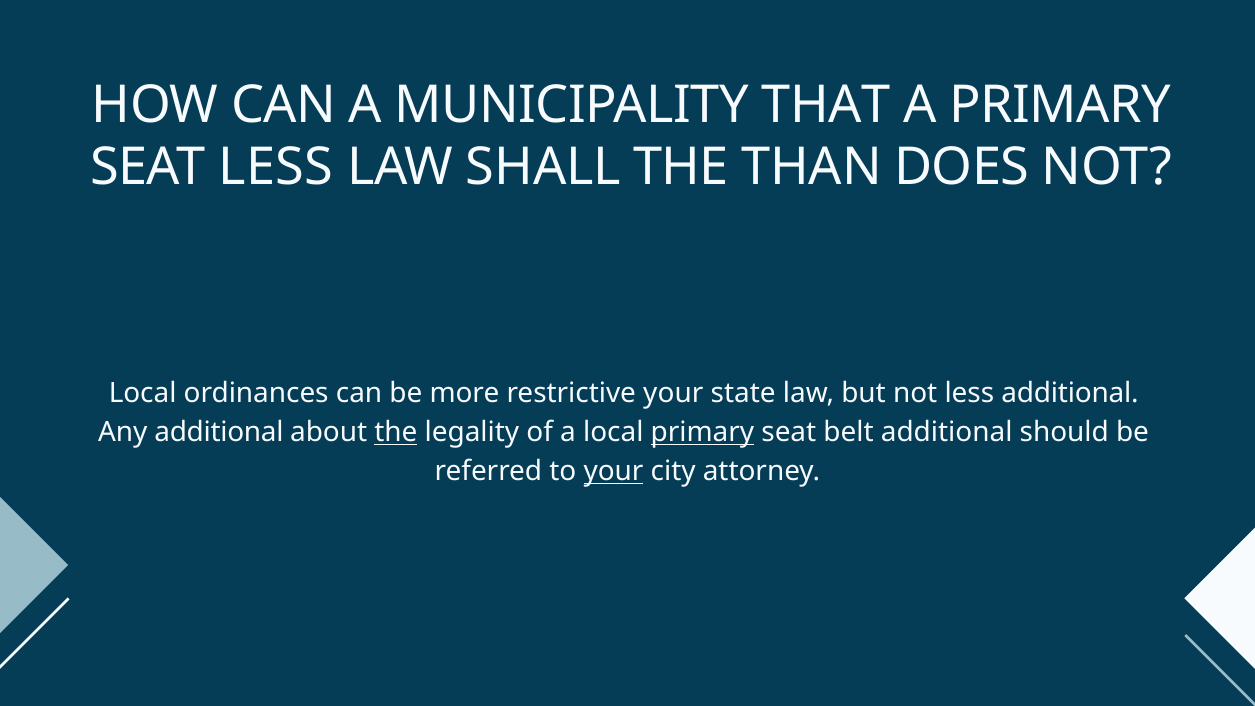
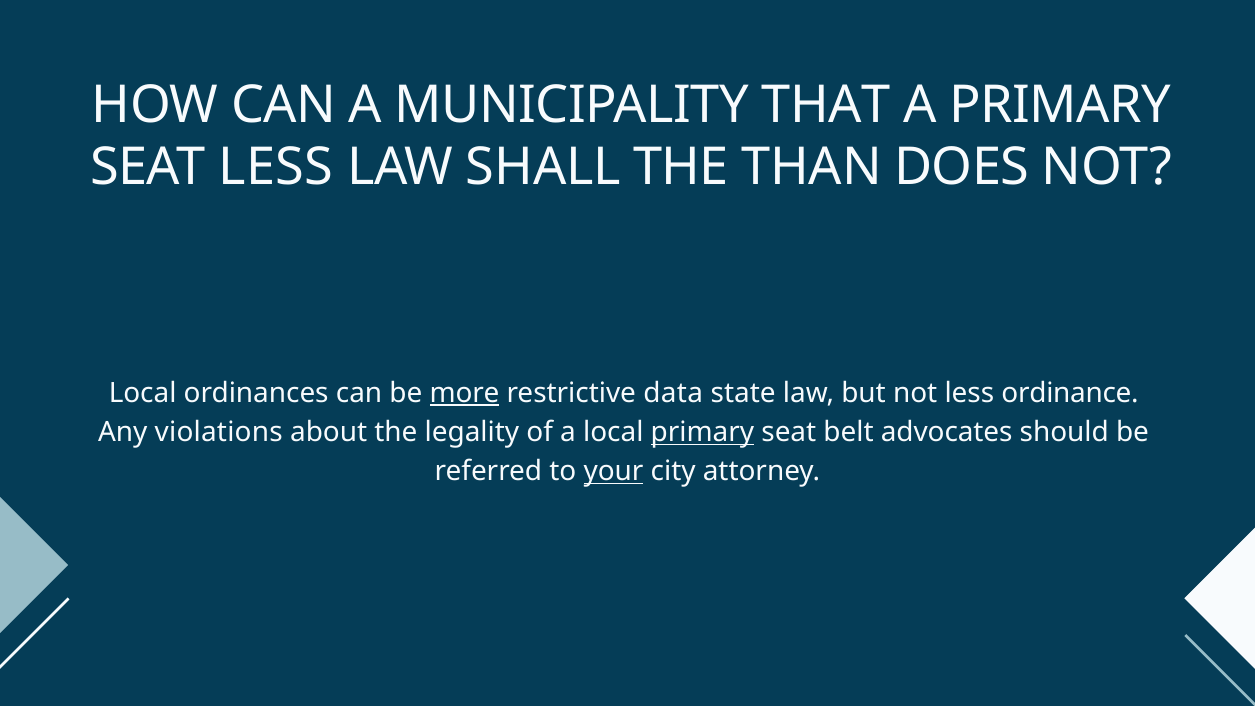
more underline: none -> present
restrictive your: your -> data
less additional: additional -> ordinance
Any additional: additional -> violations
the at (396, 432) underline: present -> none
belt additional: additional -> advocates
